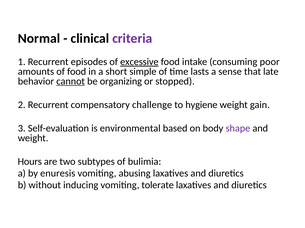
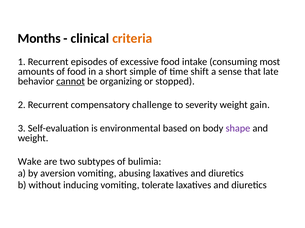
Normal: Normal -> Months
criteria colour: purple -> orange
excessive underline: present -> none
poor: poor -> most
lasts: lasts -> shift
hygiene: hygiene -> severity
Hours: Hours -> Wake
enuresis: enuresis -> aversion
